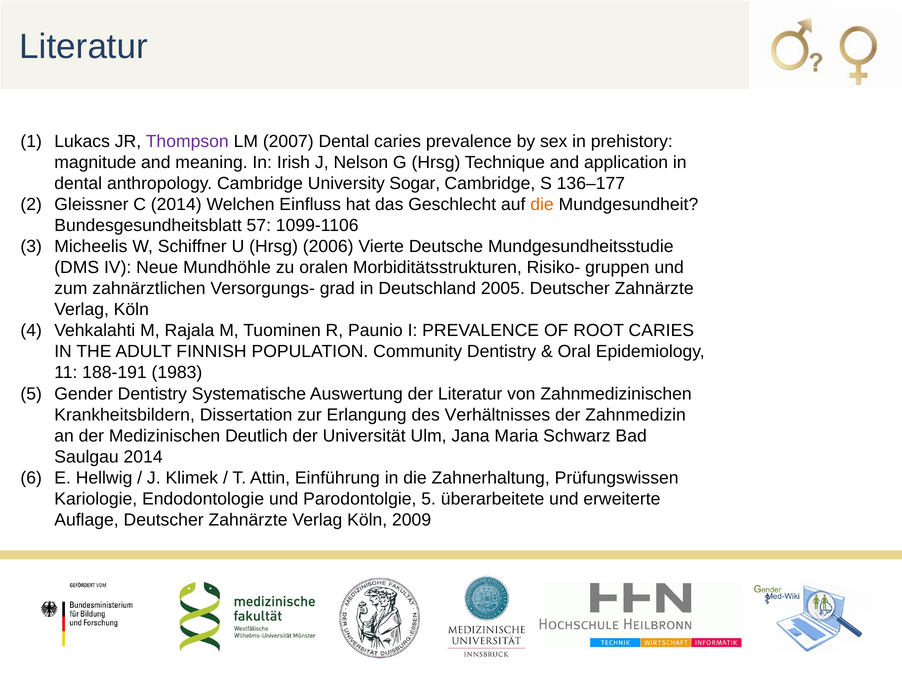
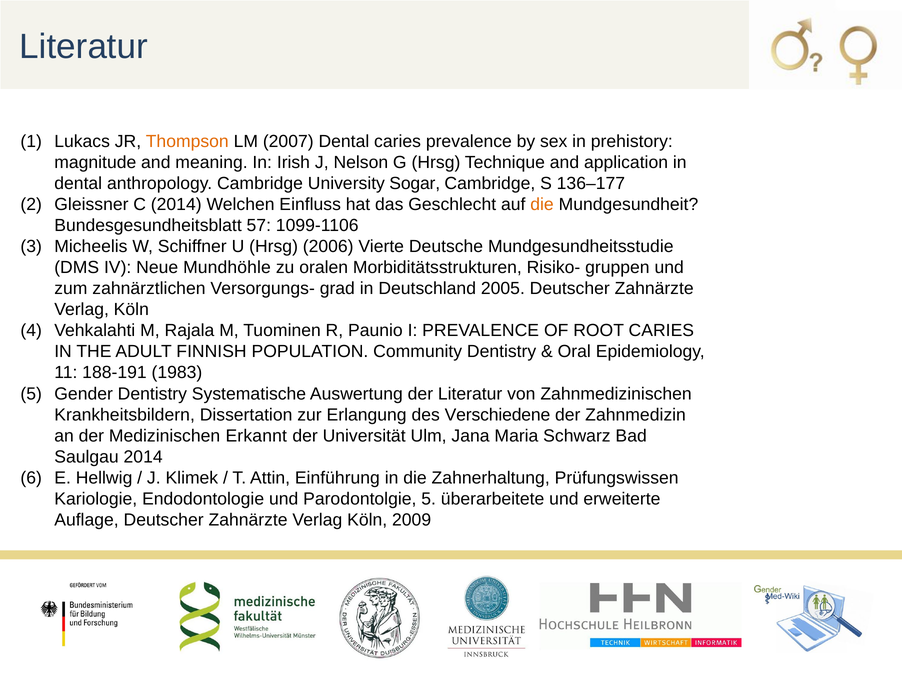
Thompson colour: purple -> orange
Verhältnisses: Verhältnisses -> Verschiedene
Deutlich: Deutlich -> Erkannt
